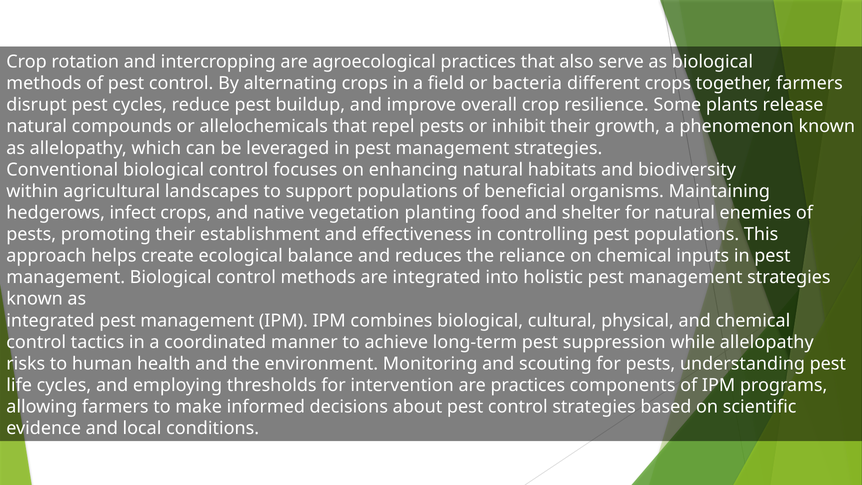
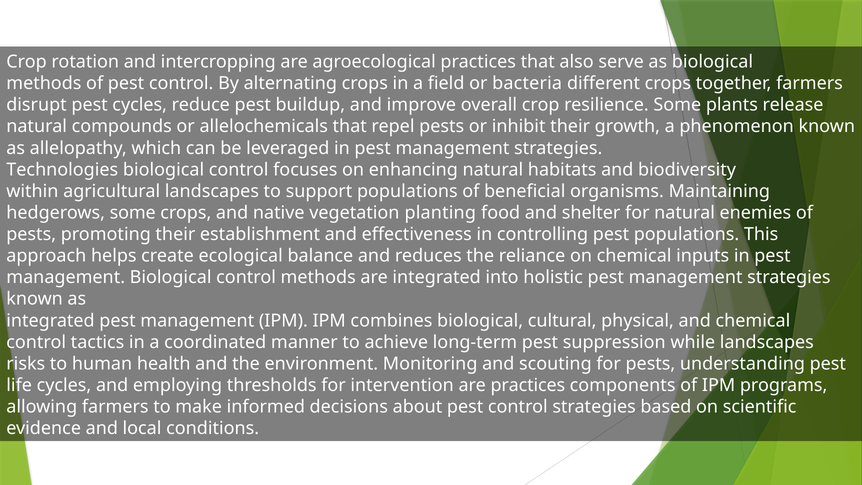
Conventional: Conventional -> Technologies
hedgerows infect: infect -> some
while allelopathy: allelopathy -> landscapes
